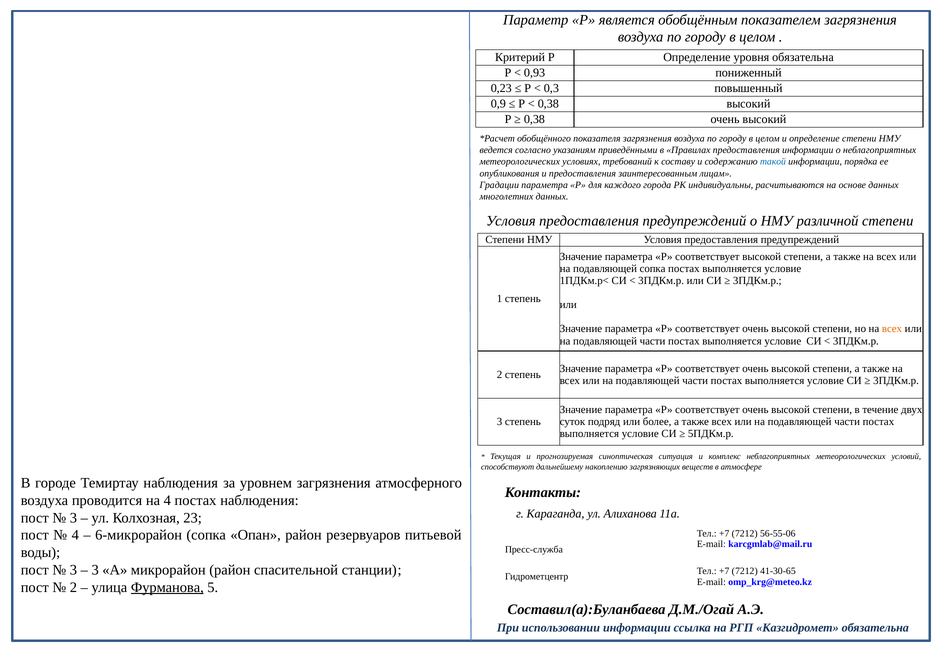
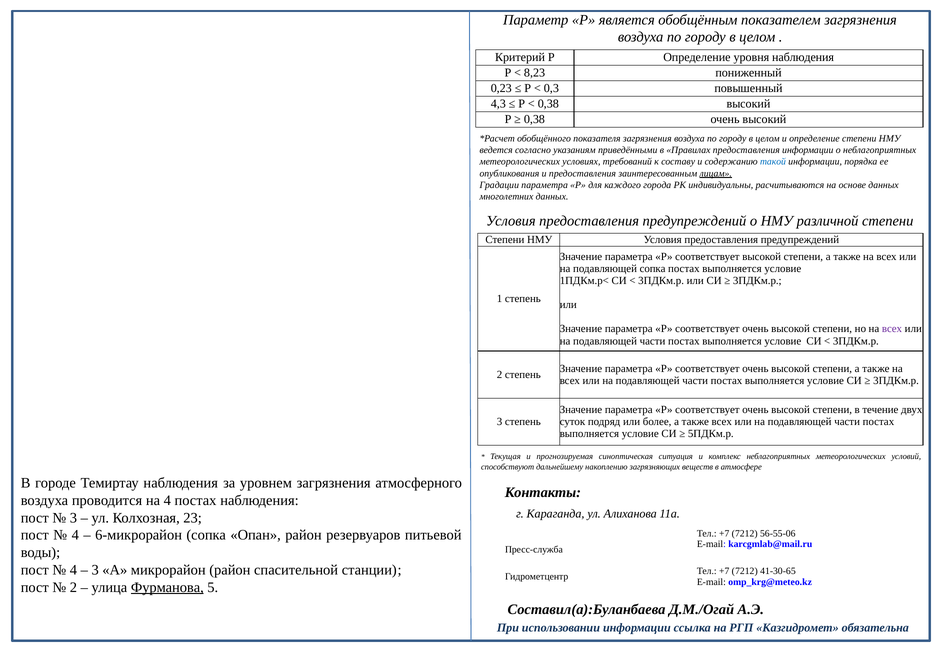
уровня обязательна: обязательна -> наблюдения
0,93: 0,93 -> 8,23
0,9: 0,9 -> 4,3
лицам underline: none -> present
всех at (892, 329) colour: orange -> purple
3 at (73, 570): 3 -> 4
